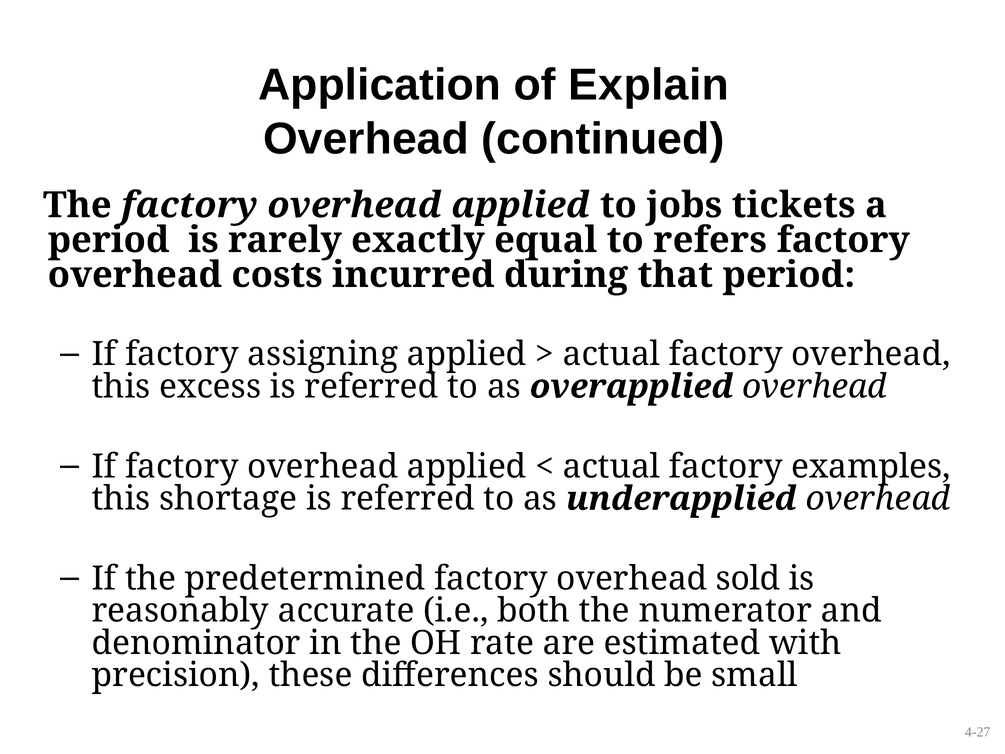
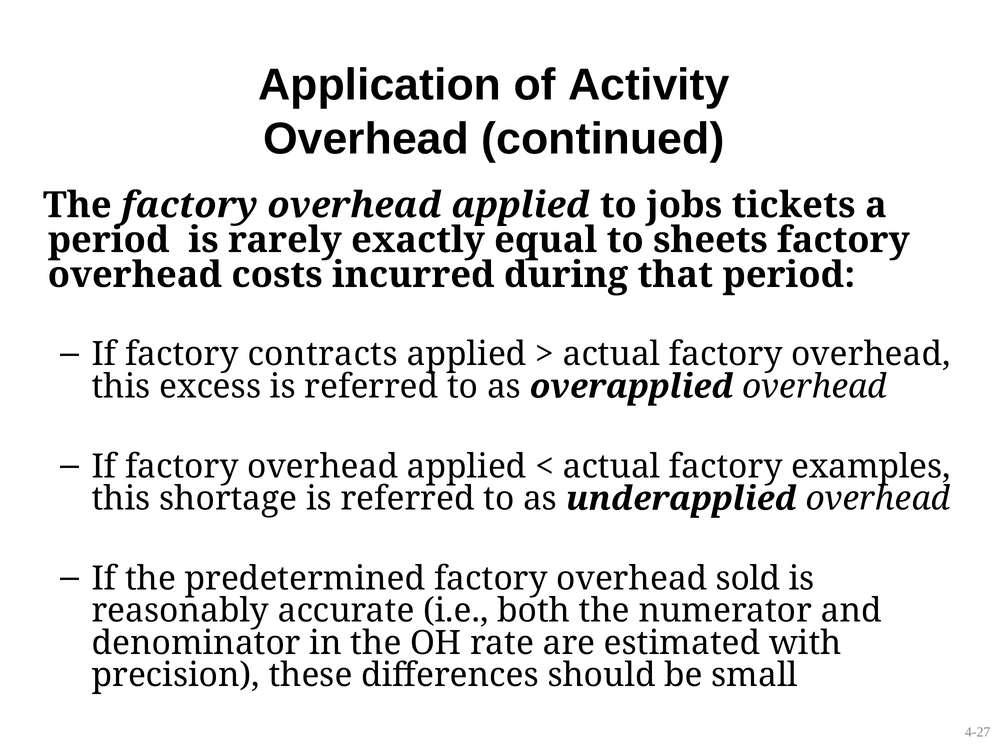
Explain: Explain -> Activity
refers: refers -> sheets
assigning: assigning -> contracts
